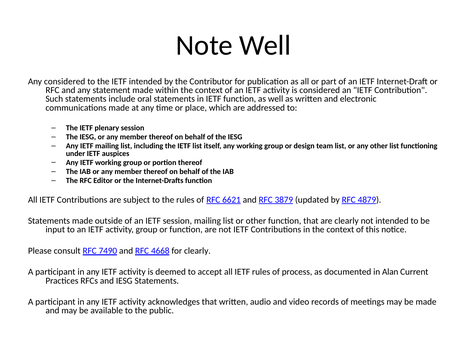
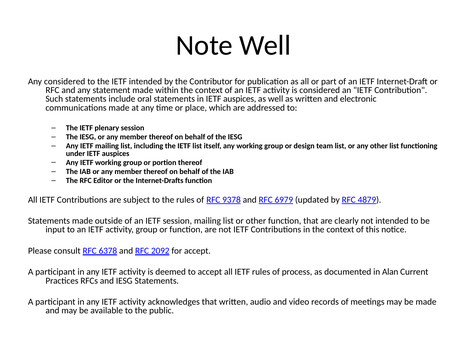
in IETF function: function -> auspices
6621: 6621 -> 9378
3879: 3879 -> 6979
7490: 7490 -> 6378
4668: 4668 -> 2092
for clearly: clearly -> accept
